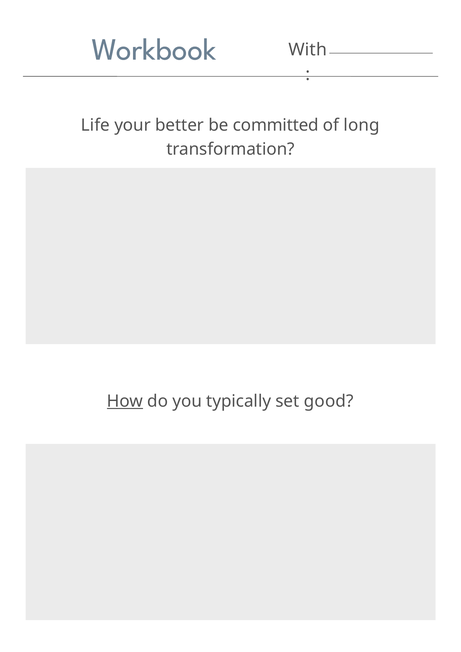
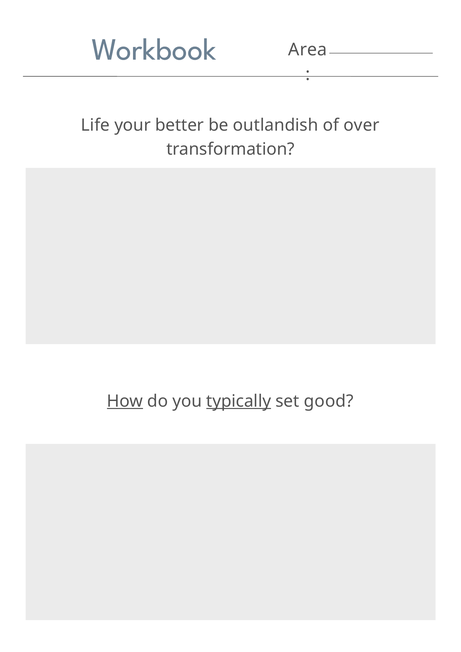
With: With -> Area
committed: committed -> outlandish
long: long -> over
typically underline: none -> present
